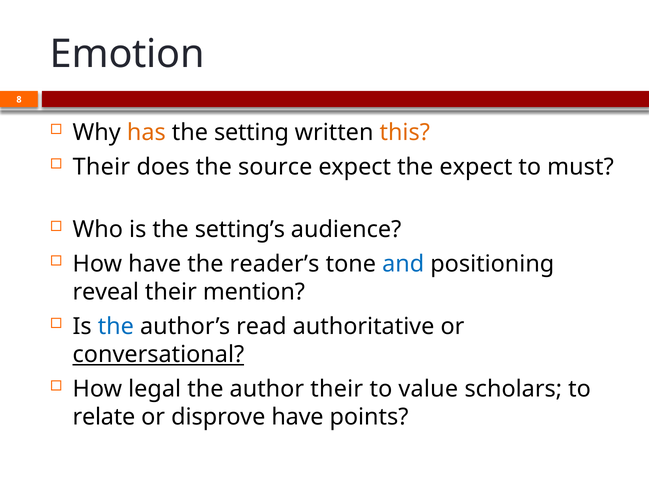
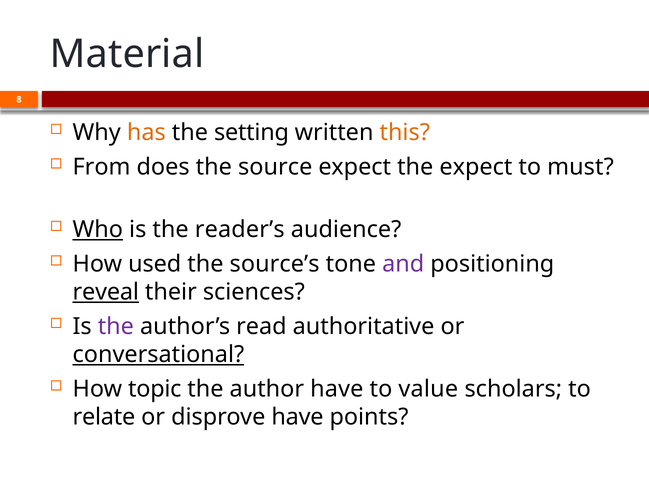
Emotion: Emotion -> Material
Their at (101, 167): Their -> From
Who underline: none -> present
setting’s: setting’s -> reader’s
How have: have -> used
reader’s: reader’s -> source’s
and colour: blue -> purple
reveal underline: none -> present
mention: mention -> sciences
the at (116, 326) colour: blue -> purple
legal: legal -> topic
author their: their -> have
